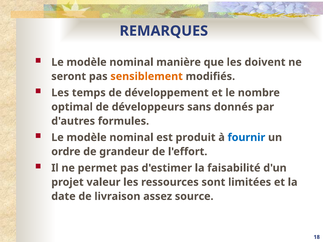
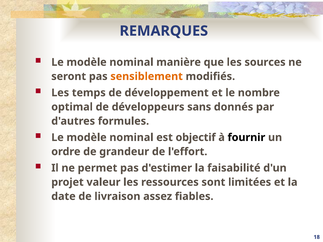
doivent: doivent -> sources
produit: produit -> objectif
fournir colour: blue -> black
source: source -> fiables
